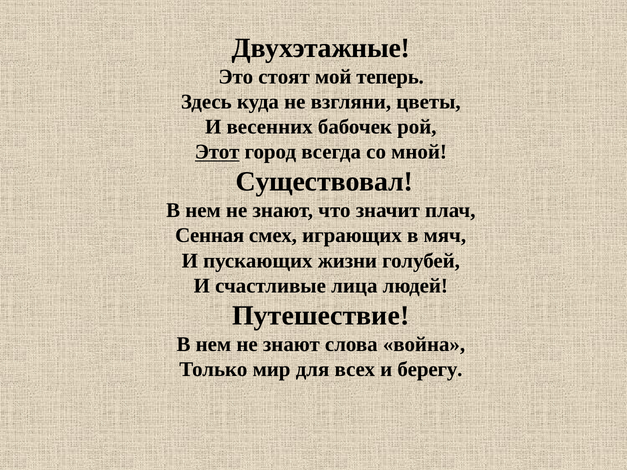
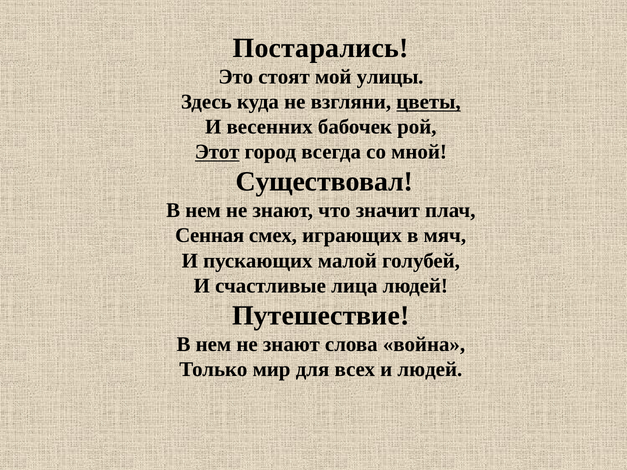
Двухэтажные: Двухэтажные -> Постарались
теперь: теперь -> улицы
цветы underline: none -> present
жизни: жизни -> малой
и берегу: берегу -> людей
